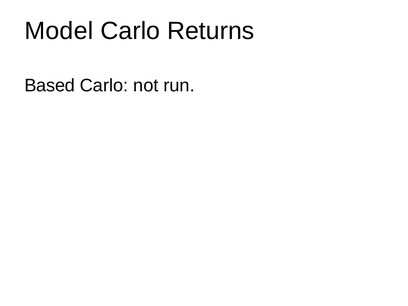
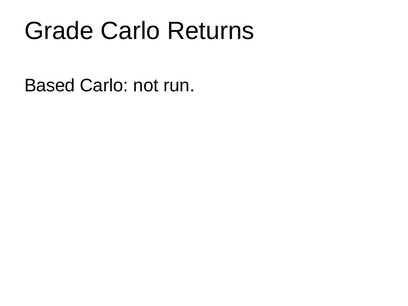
Model: Model -> Grade
